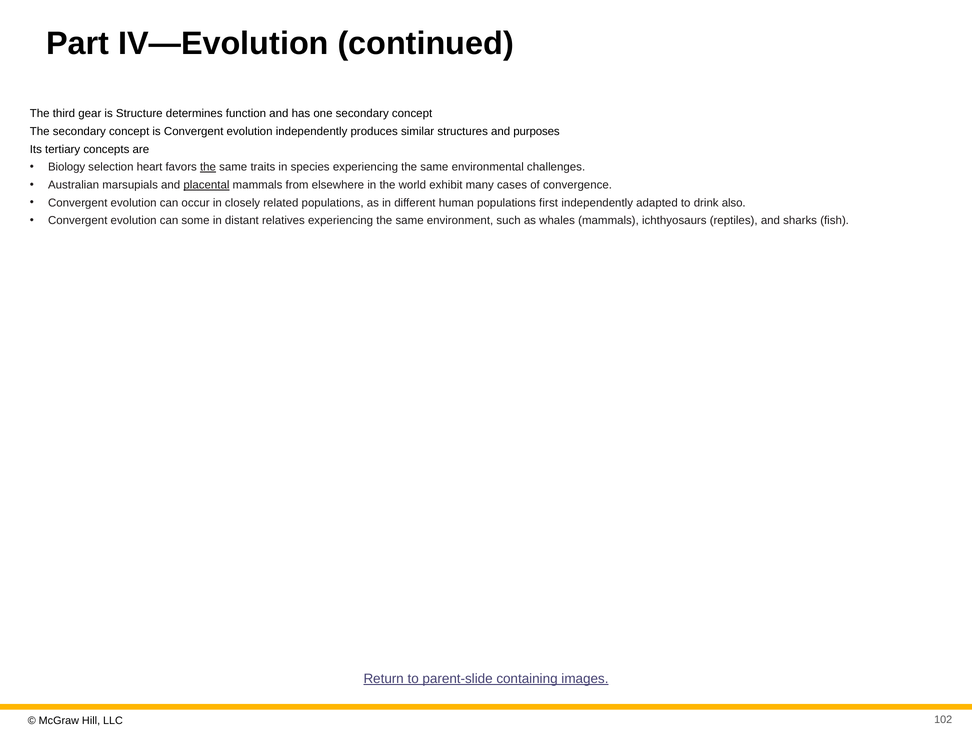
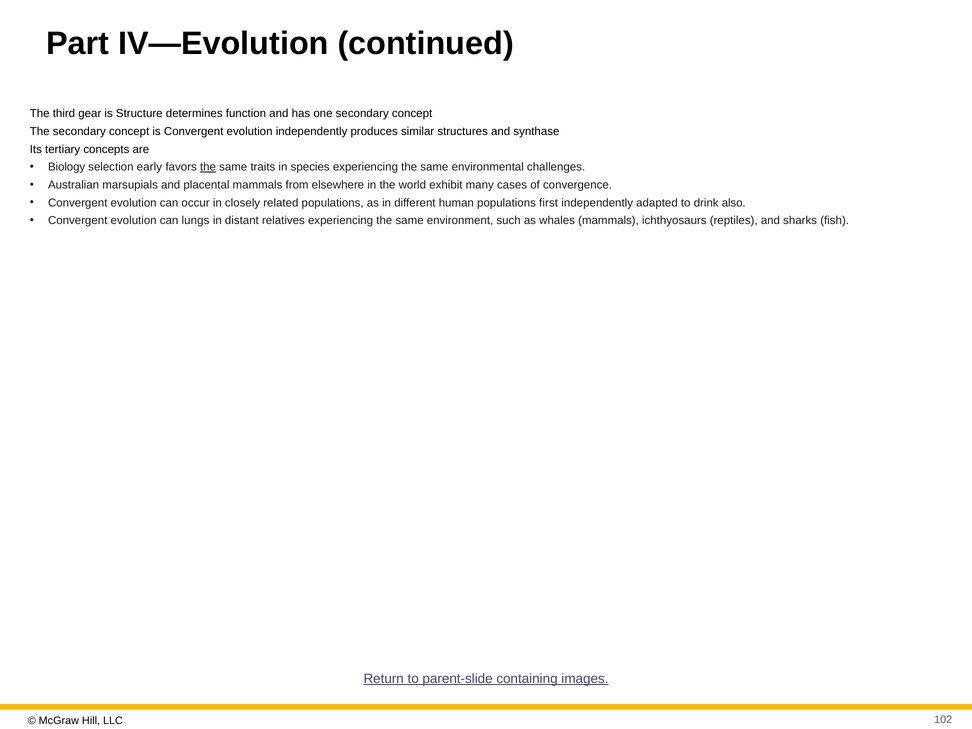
purposes: purposes -> synthase
heart: heart -> early
placental underline: present -> none
some: some -> lungs
